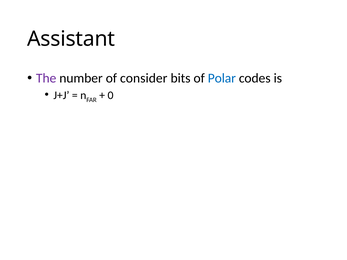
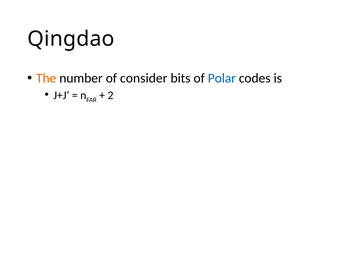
Assistant: Assistant -> Qingdao
The colour: purple -> orange
0: 0 -> 2
